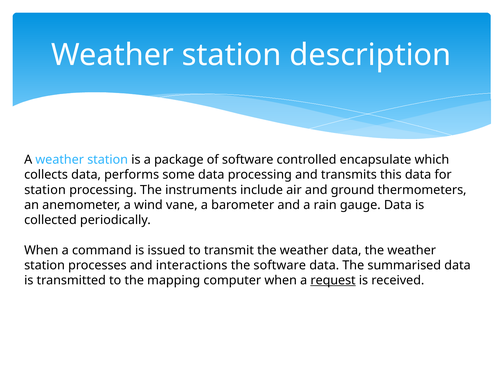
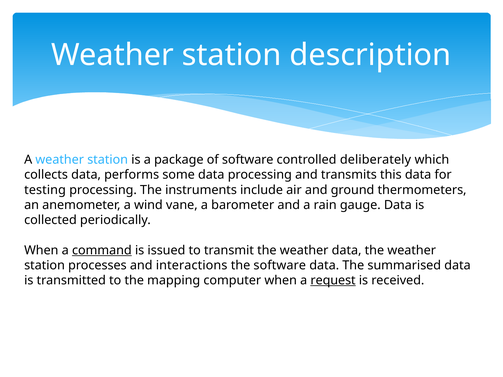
encapsulate: encapsulate -> deliberately
station at (45, 190): station -> testing
command underline: none -> present
